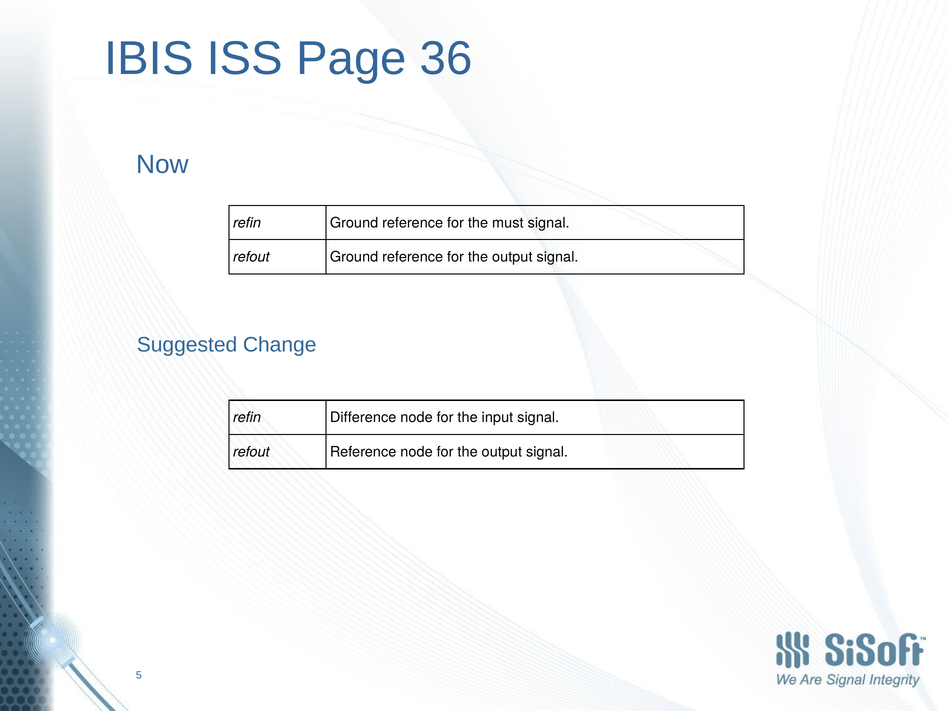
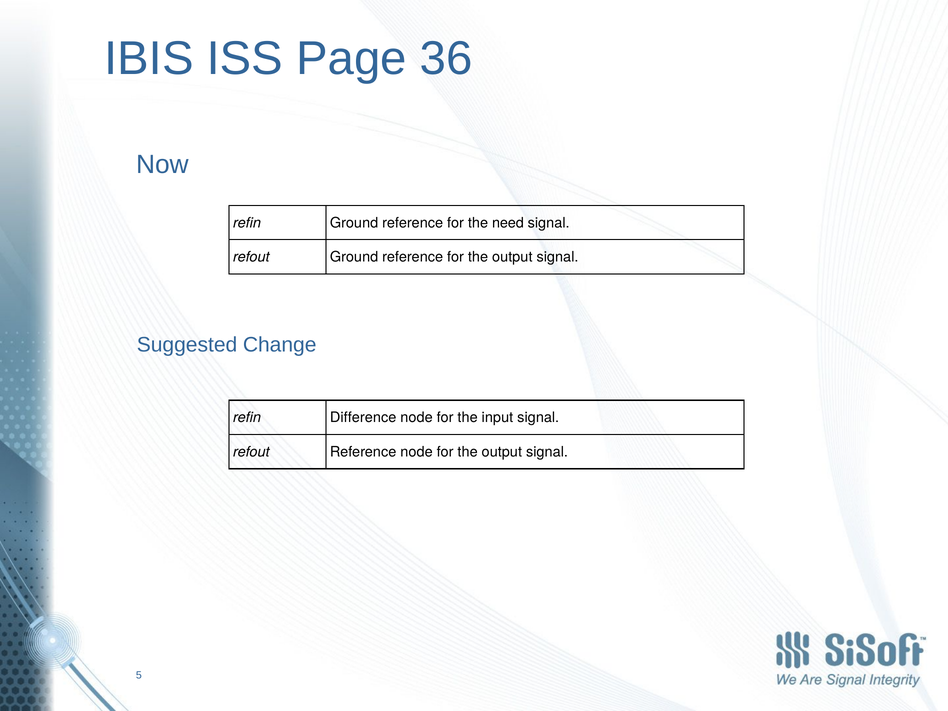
must: must -> need
